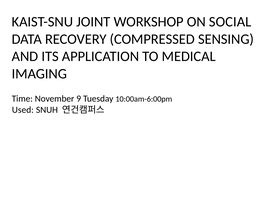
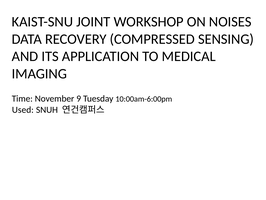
SOCIAL: SOCIAL -> NOISES
